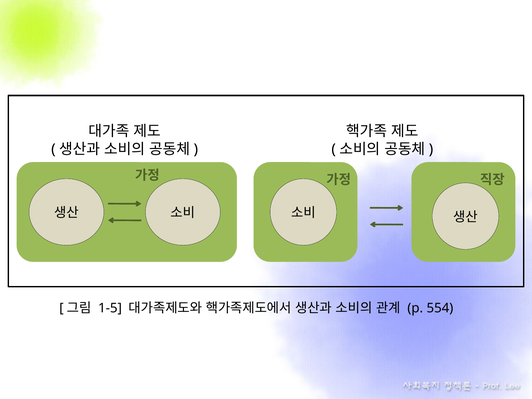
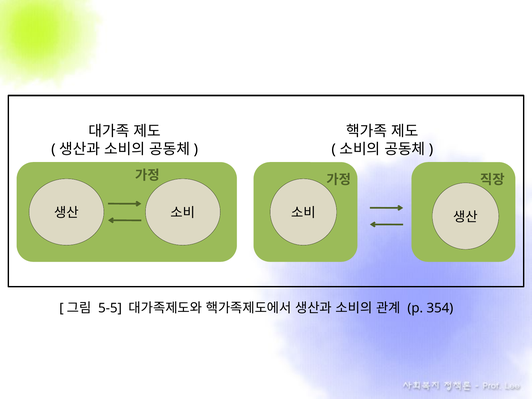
1-5: 1-5 -> 5-5
554: 554 -> 354
